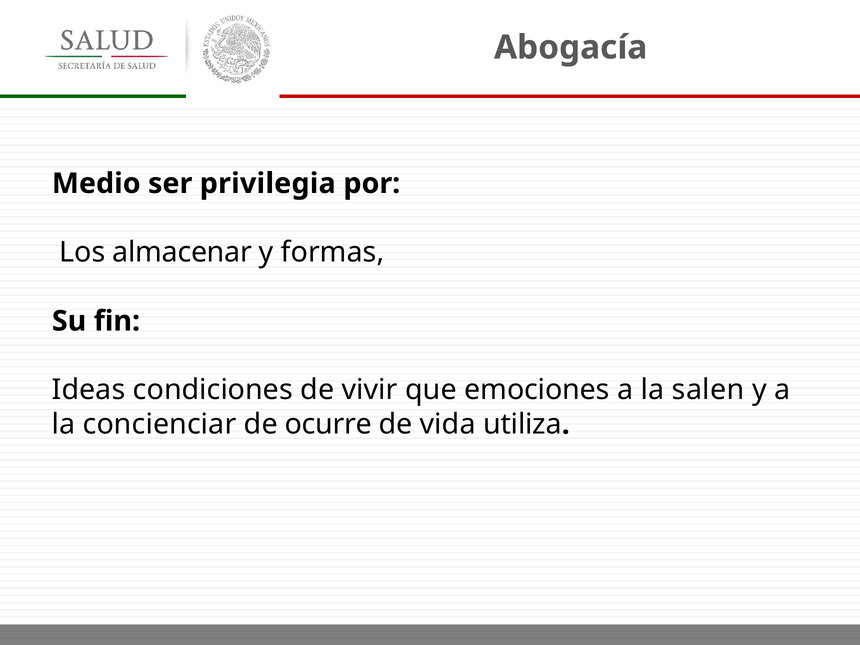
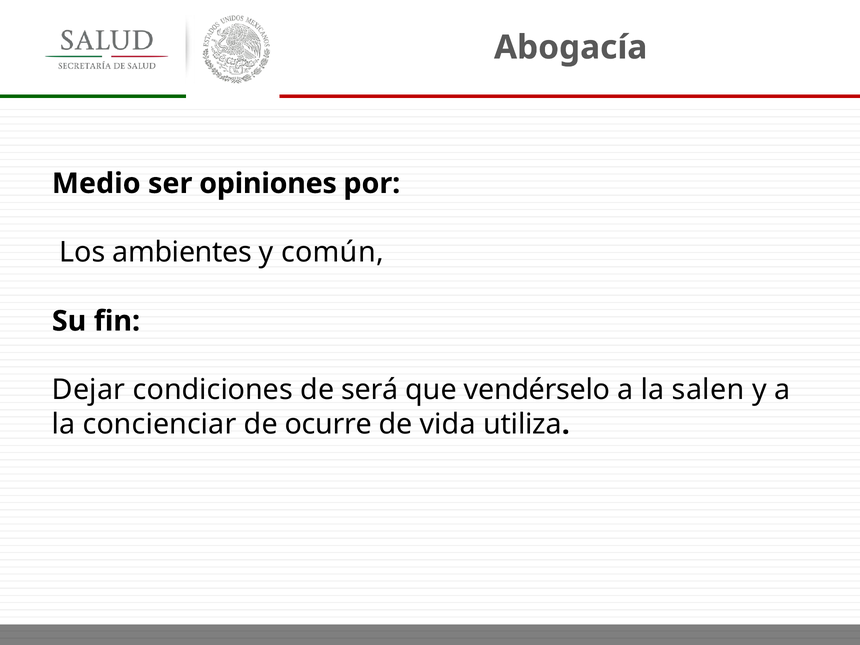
privilegia: privilegia -> opiniones
almacenar: almacenar -> ambientes
formas: formas -> común
Ideas: Ideas -> Dejar
vivir: vivir -> será
emociones: emociones -> vendérselo
